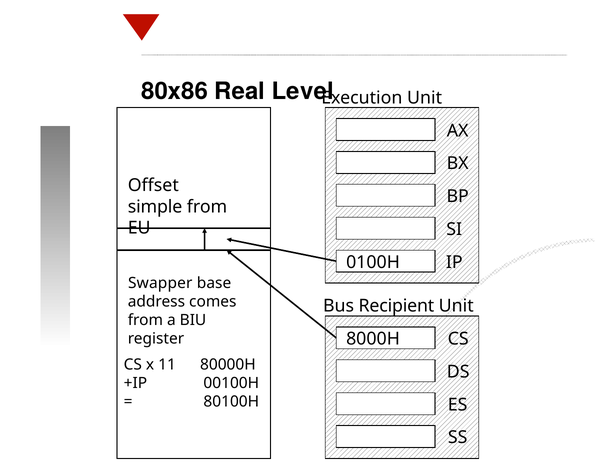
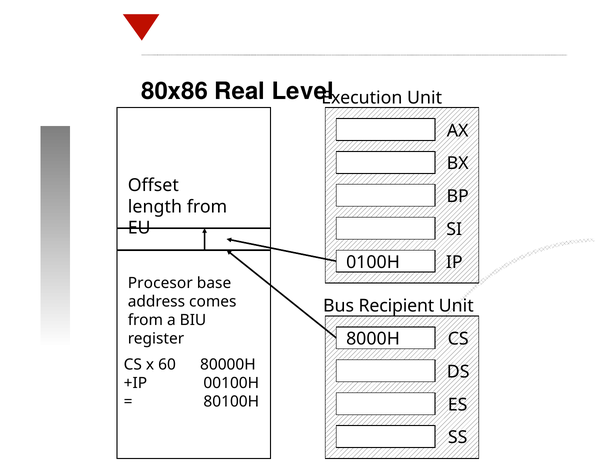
simple: simple -> length
Swapper: Swapper -> Procesor
11: 11 -> 60
